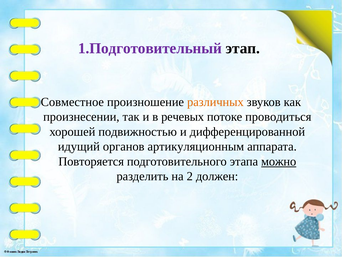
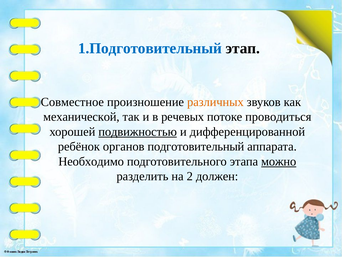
1.Подготовительный colour: purple -> blue
произнесении: произнесении -> механической
подвижностью underline: none -> present
идущий: идущий -> ребёнок
артикуляционным: артикуляционным -> подготовительный
Повторяется: Повторяется -> Необходимо
